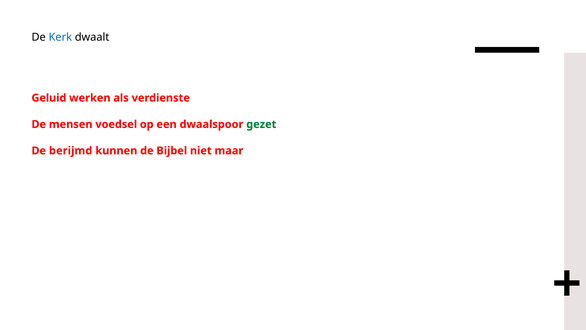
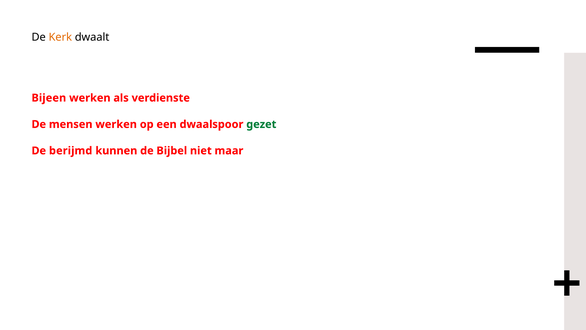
Kerk colour: blue -> orange
Geluid: Geluid -> Bijeen
mensen voedsel: voedsel -> werken
